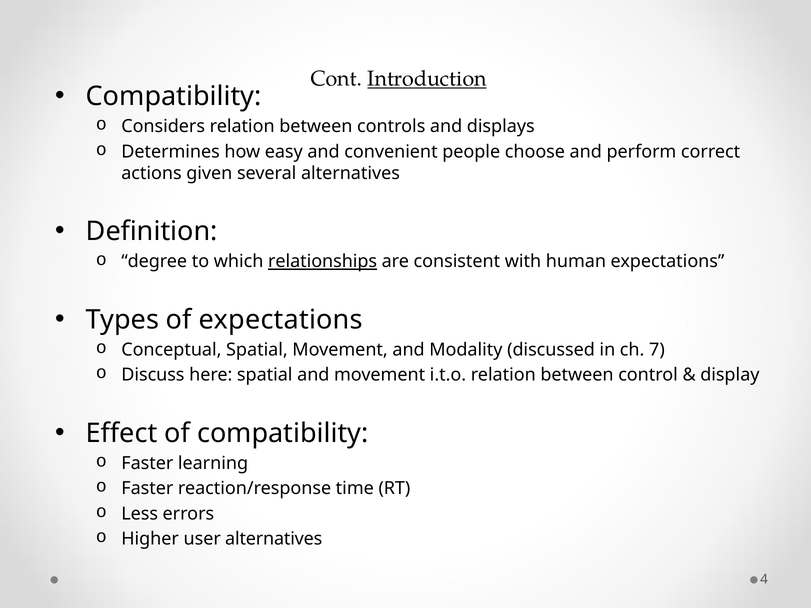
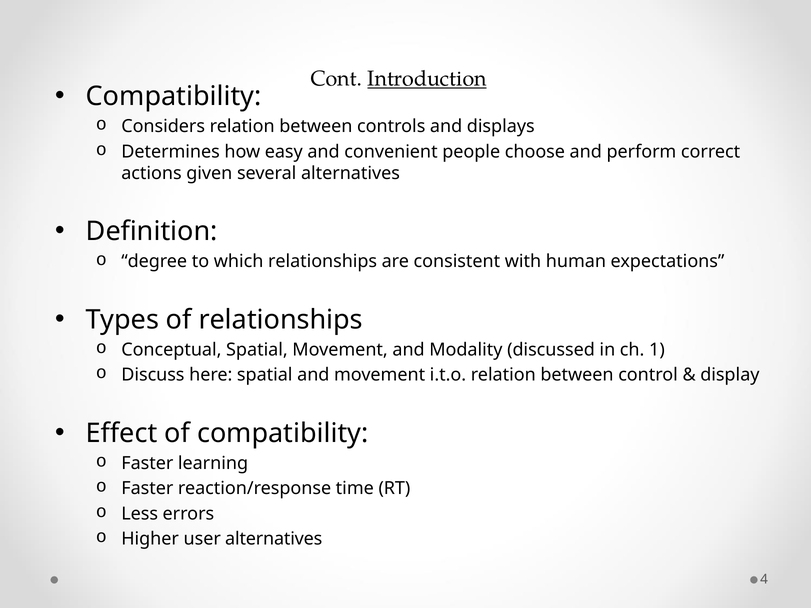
relationships at (323, 262) underline: present -> none
of expectations: expectations -> relationships
7: 7 -> 1
